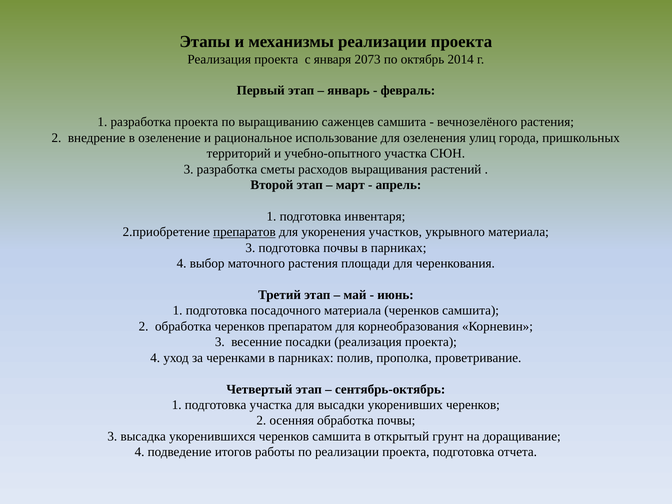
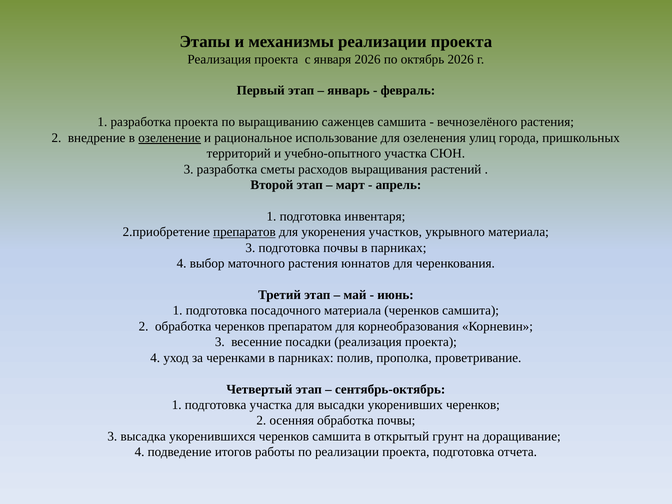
января 2073: 2073 -> 2026
октябрь 2014: 2014 -> 2026
озеленение underline: none -> present
площади: площади -> юннатов
